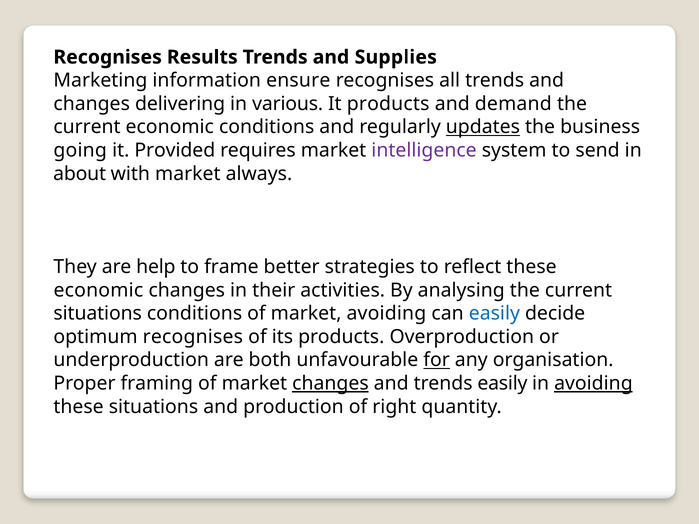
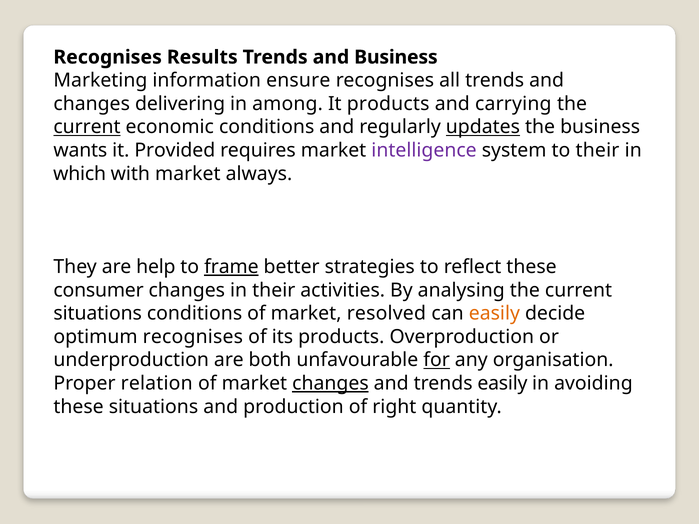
and Supplies: Supplies -> Business
various: various -> among
demand: demand -> carrying
current at (87, 127) underline: none -> present
going: going -> wants
to send: send -> their
about: about -> which
frame underline: none -> present
economic at (98, 290): economic -> consumer
market avoiding: avoiding -> resolved
easily at (494, 314) colour: blue -> orange
framing: framing -> relation
avoiding at (593, 384) underline: present -> none
